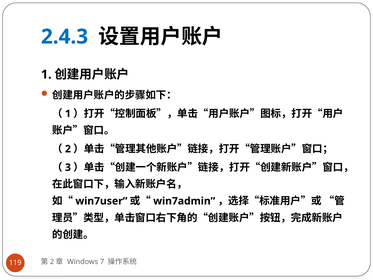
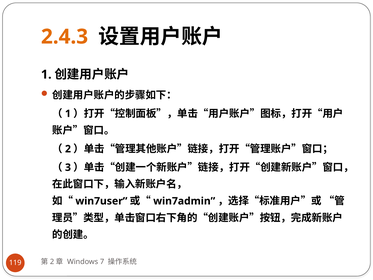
2.4.3 colour: blue -> orange
